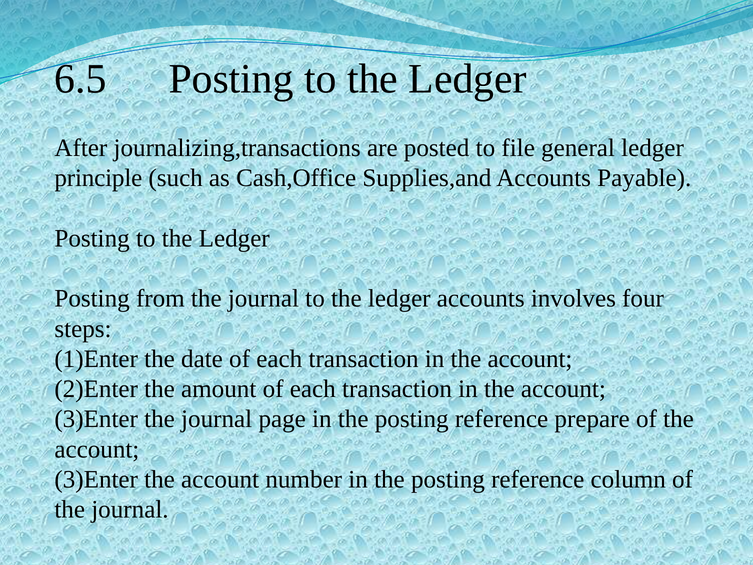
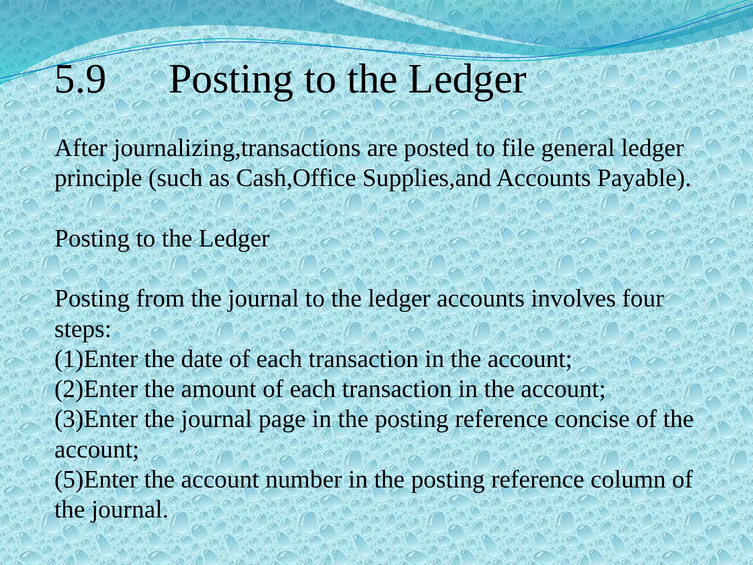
6.5: 6.5 -> 5.9
prepare: prepare -> concise
3)Enter at (96, 479): 3)Enter -> 5)Enter
